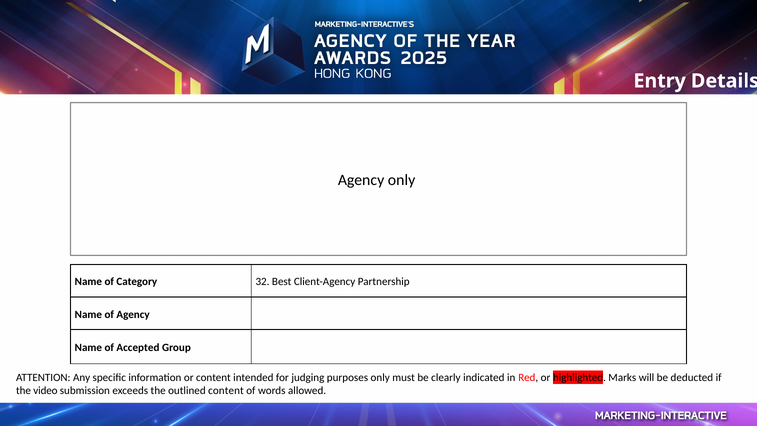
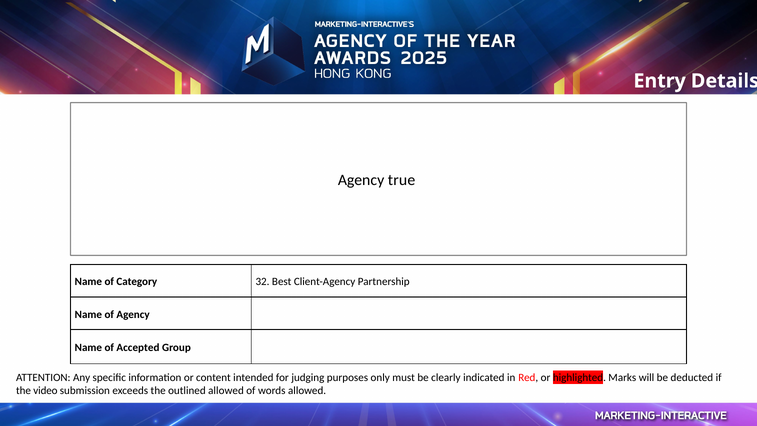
Agency only: only -> true
outlined content: content -> allowed
